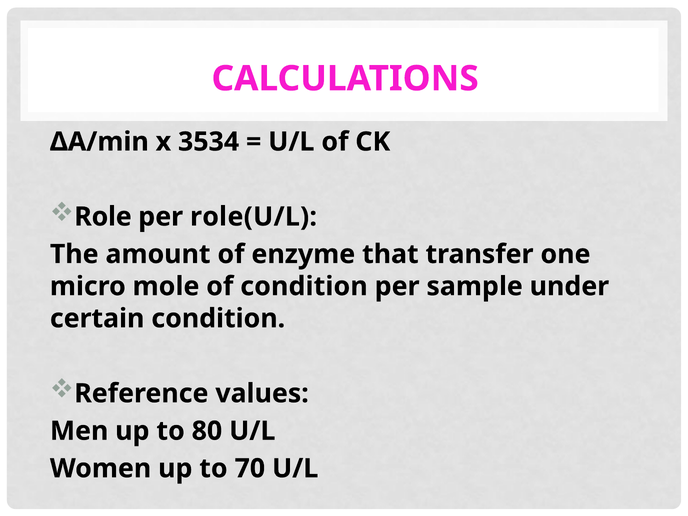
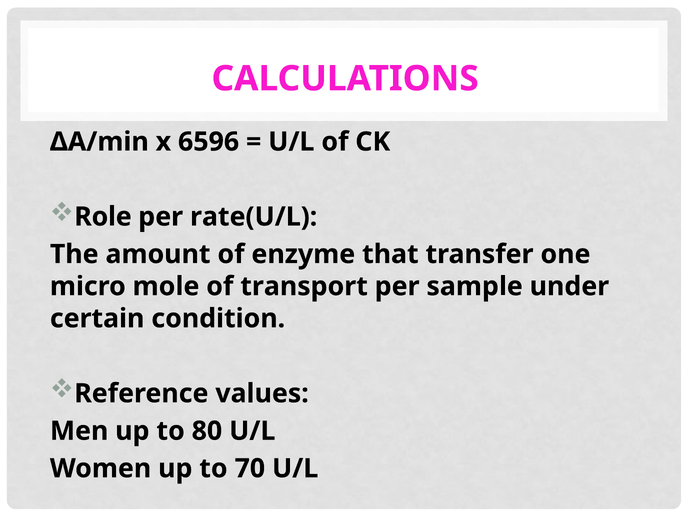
3534: 3534 -> 6596
role(U/L: role(U/L -> rate(U/L
of condition: condition -> transport
